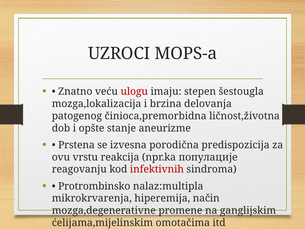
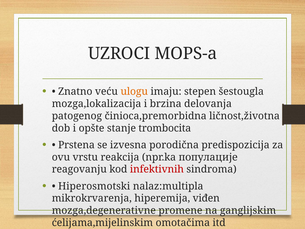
ulogu colour: red -> orange
aneurizme: aneurizme -> trombocita
Protrombinsko: Protrombinsko -> Hiperosmotski
način: način -> viđen
